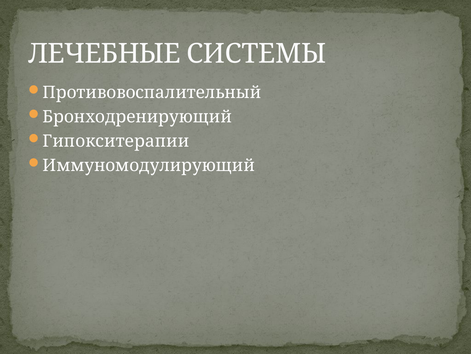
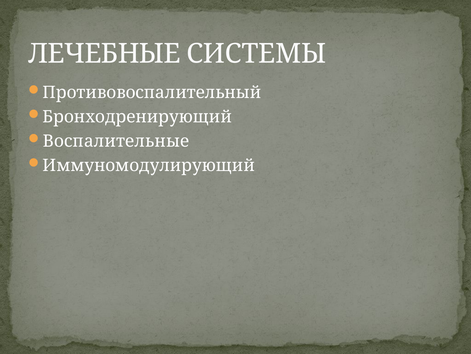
Гипокситерапии: Гипокситерапии -> Воспалительные
